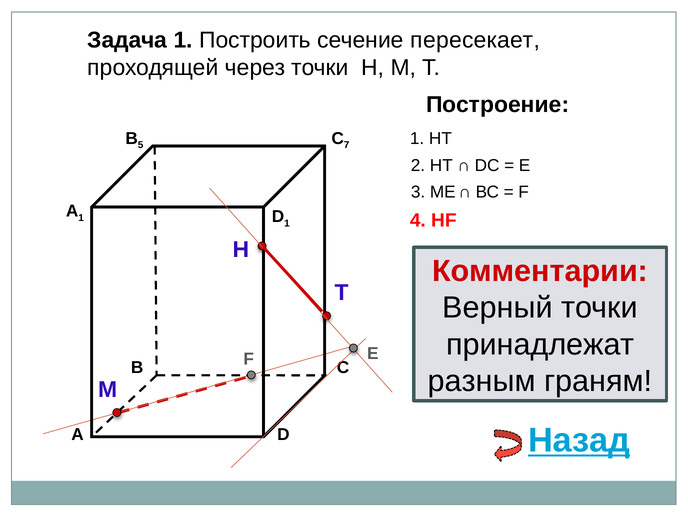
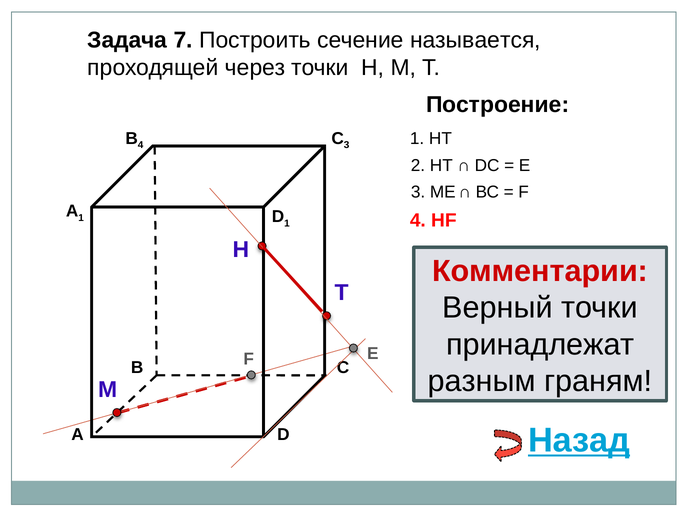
Задача 1: 1 -> 7
пересекает: пересекает -> называется
В 5: 5 -> 4
7 at (347, 145): 7 -> 3
